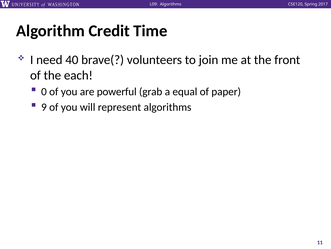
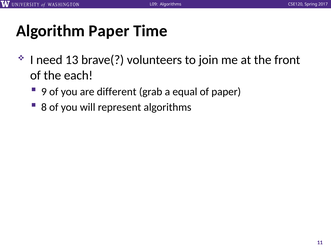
Algorithm Credit: Credit -> Paper
40: 40 -> 13
0: 0 -> 9
powerful: powerful -> different
9: 9 -> 8
